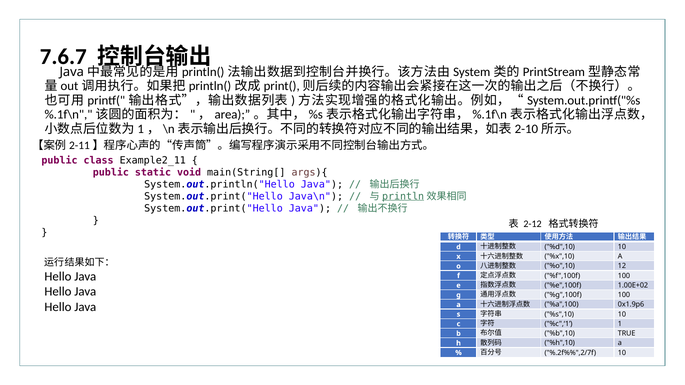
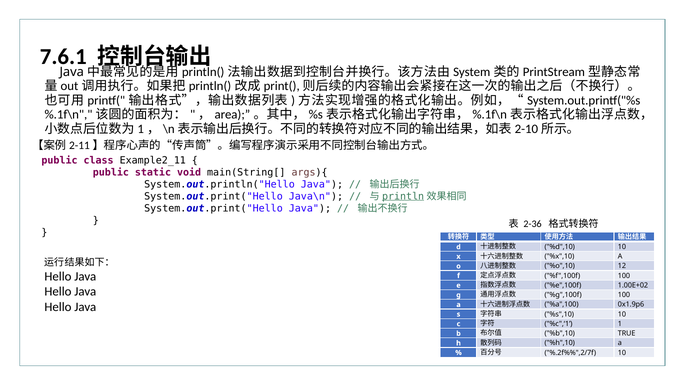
7.6.7: 7.6.7 -> 7.6.1
2-12: 2-12 -> 2-36
